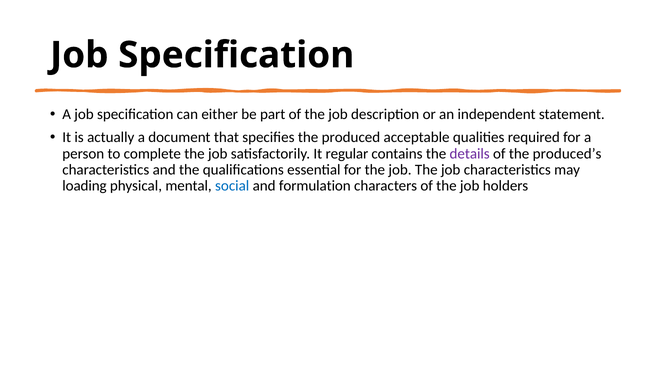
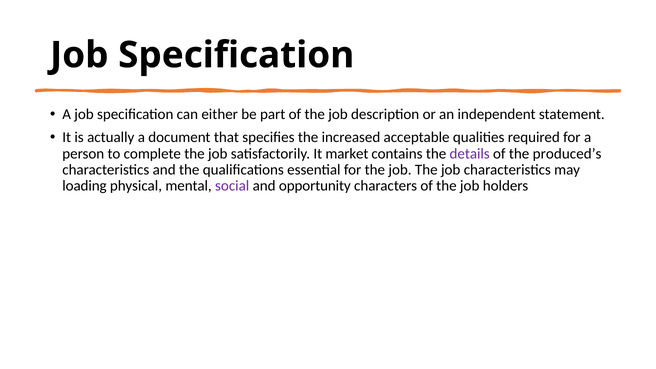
produced: produced -> increased
regular: regular -> market
social colour: blue -> purple
formulation: formulation -> opportunity
